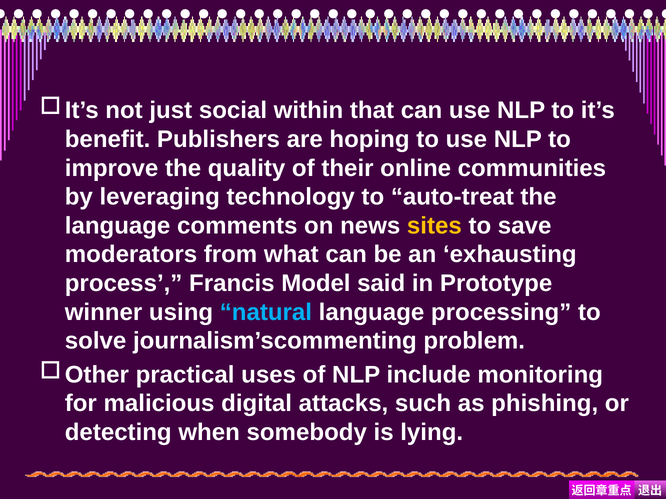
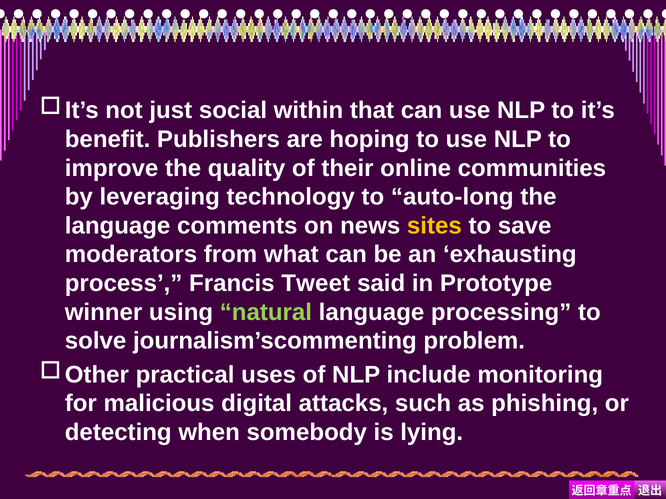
auto-treat: auto-treat -> auto-long
Model: Model -> Tweet
natural colour: light blue -> light green
